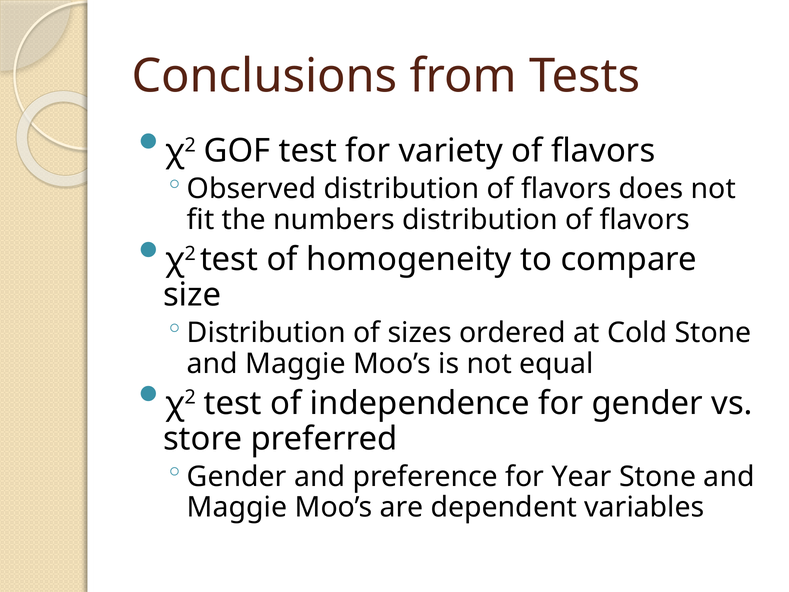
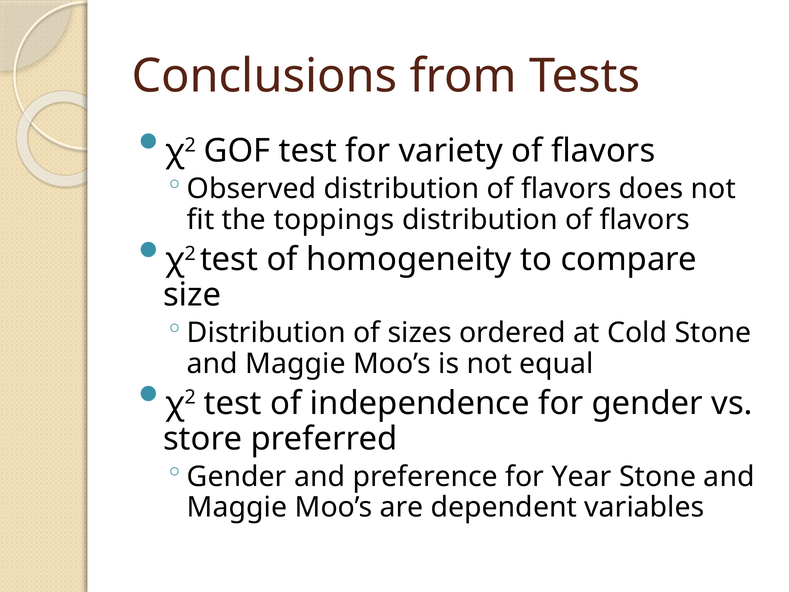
numbers: numbers -> toppings
